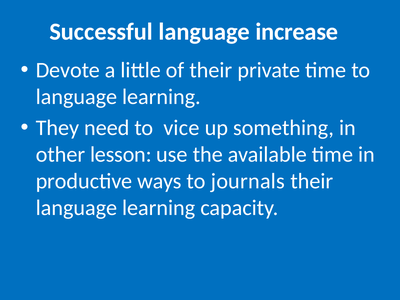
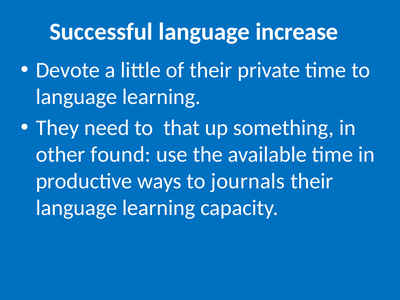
vice: vice -> that
lesson: lesson -> found
